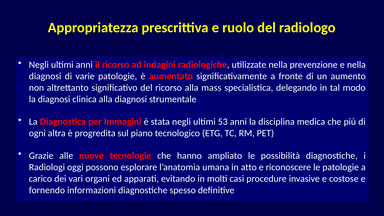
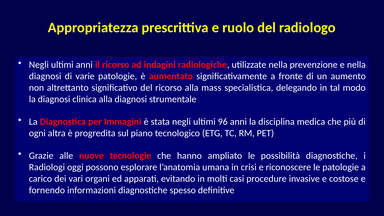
53: 53 -> 96
atto: atto -> crisi
